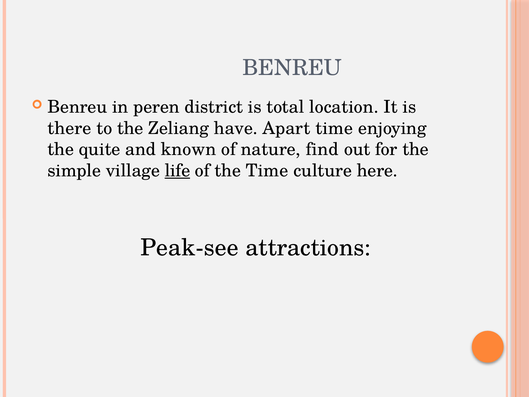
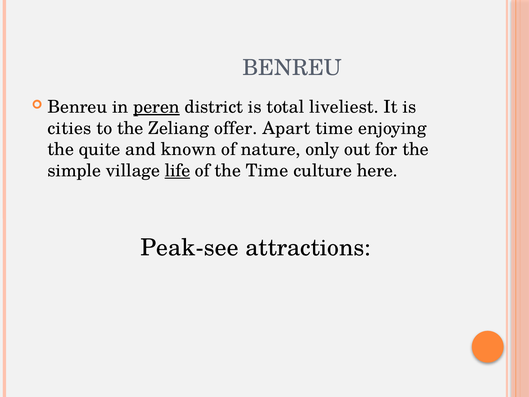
peren underline: none -> present
location: location -> liveliest
there: there -> cities
have: have -> offer
find: find -> only
